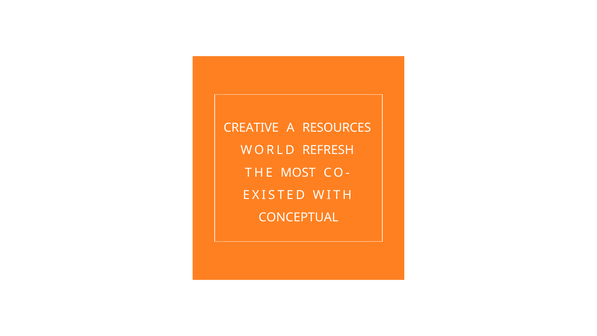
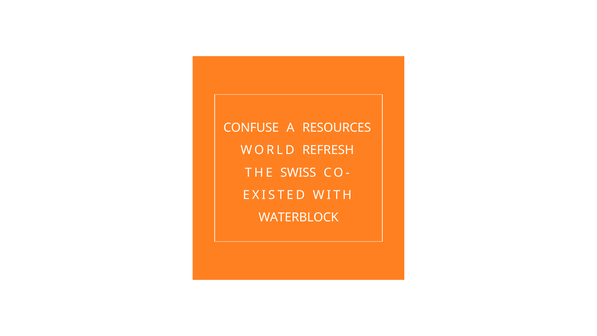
CREATIVE: CREATIVE -> CONFUSE
MOST: MOST -> SWISS
CONCEPTUAL: CONCEPTUAL -> WATERBLOCK
